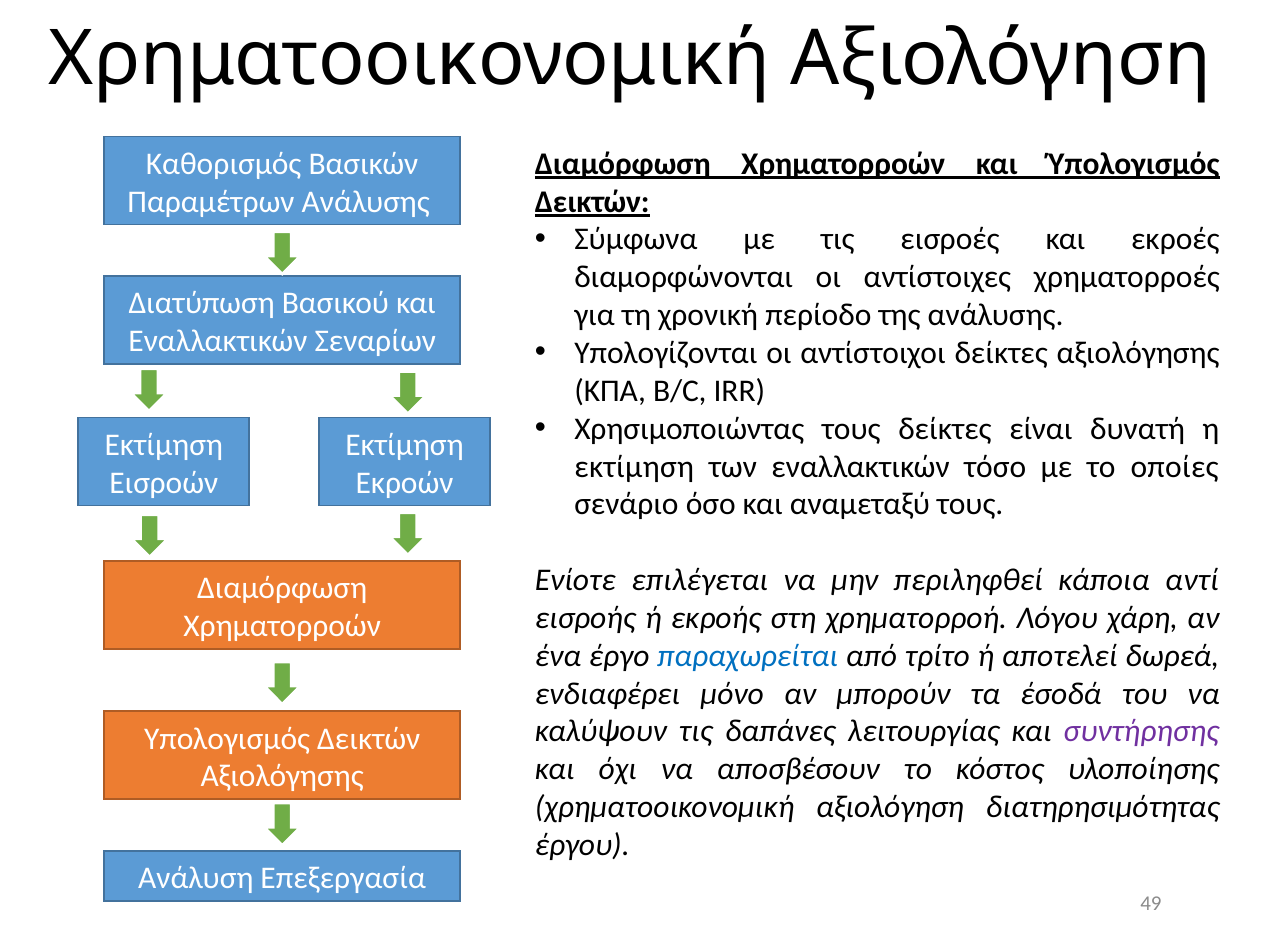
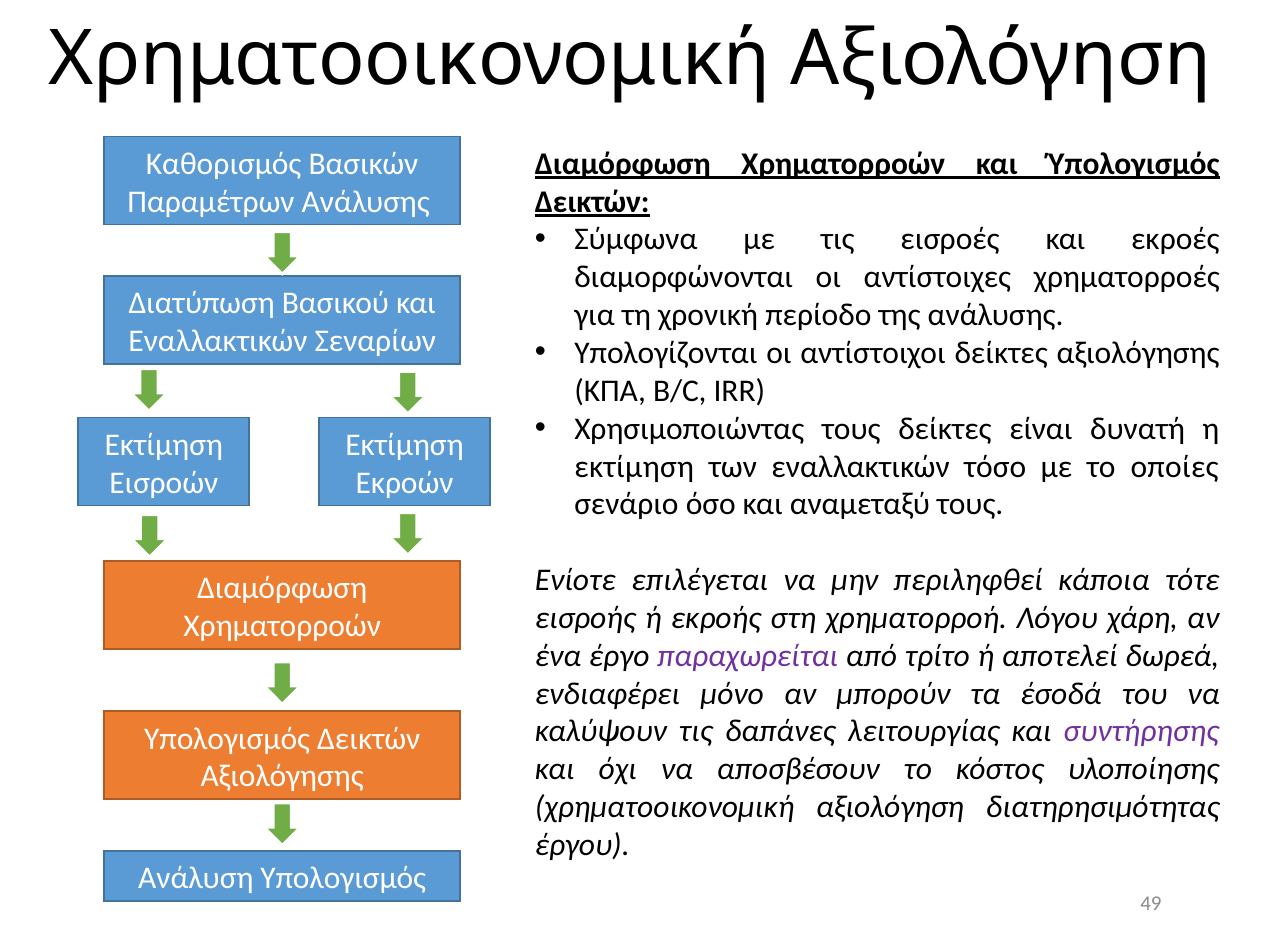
αντί: αντί -> τότε
παραχωρείται colour: blue -> purple
Ανάλυση Επεξεργασία: Επεξεργασία -> Υπολογισμός
